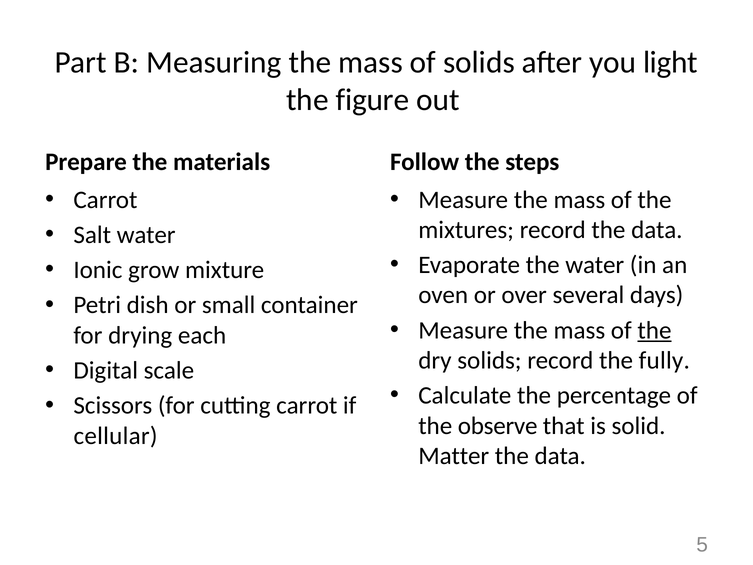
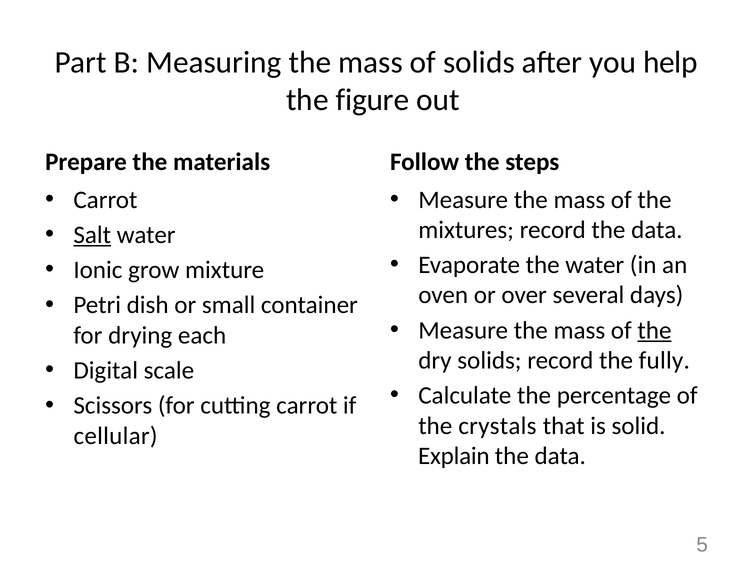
light: light -> help
Salt underline: none -> present
observe: observe -> crystals
Matter: Matter -> Explain
